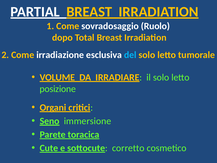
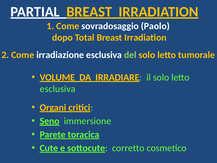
Ruolo: Ruolo -> Paolo
del colour: light blue -> light green
posizione at (58, 89): posizione -> esclusiva
